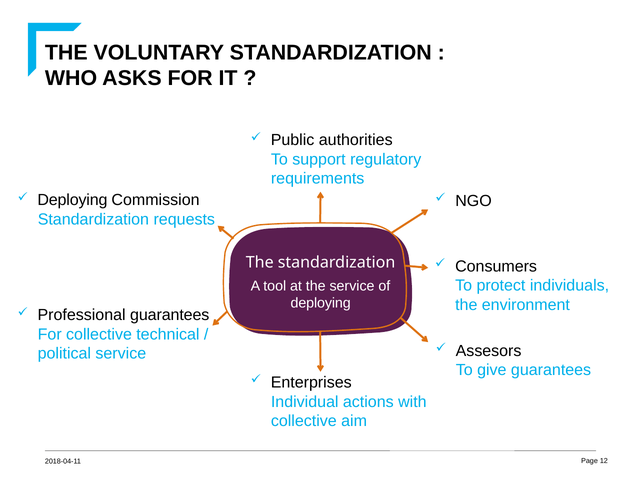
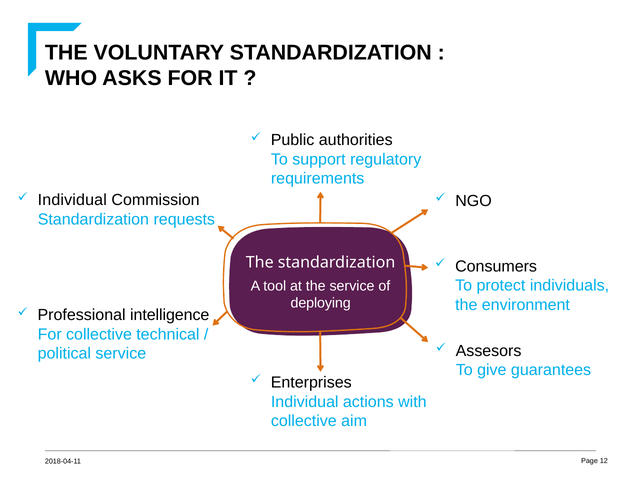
Deploying at (72, 200): Deploying -> Individual
Professional guarantees: guarantees -> intelligence
